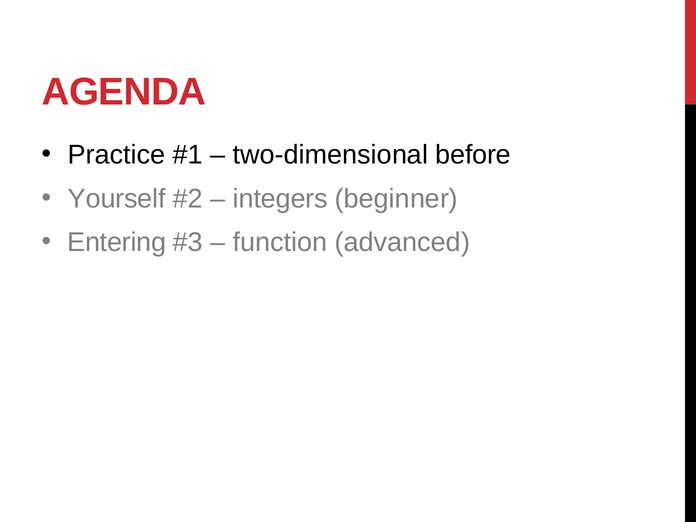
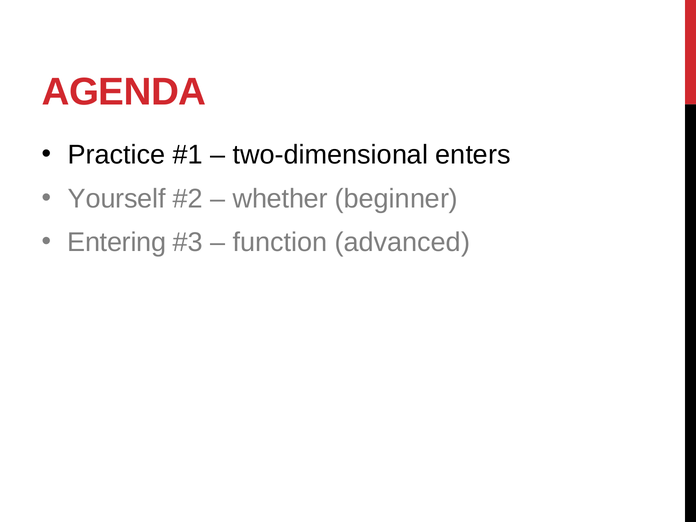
before: before -> enters
integers: integers -> whether
